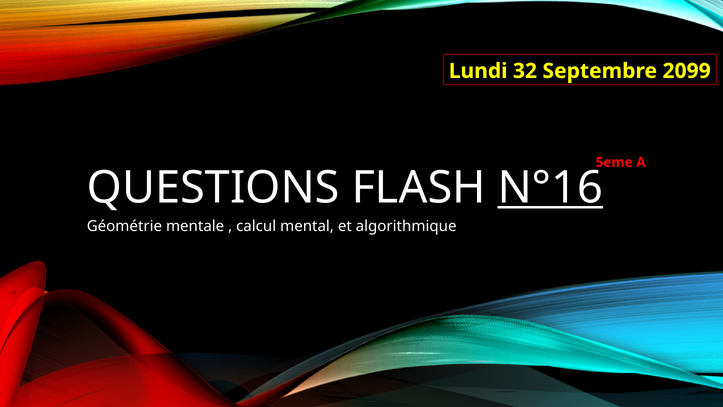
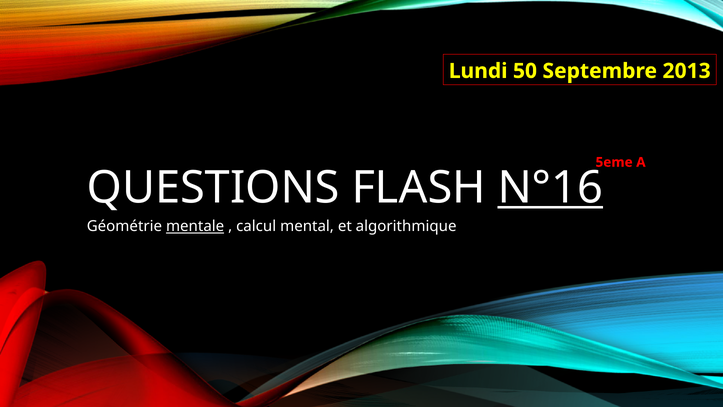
32: 32 -> 50
2099: 2099 -> 2013
mentale underline: none -> present
